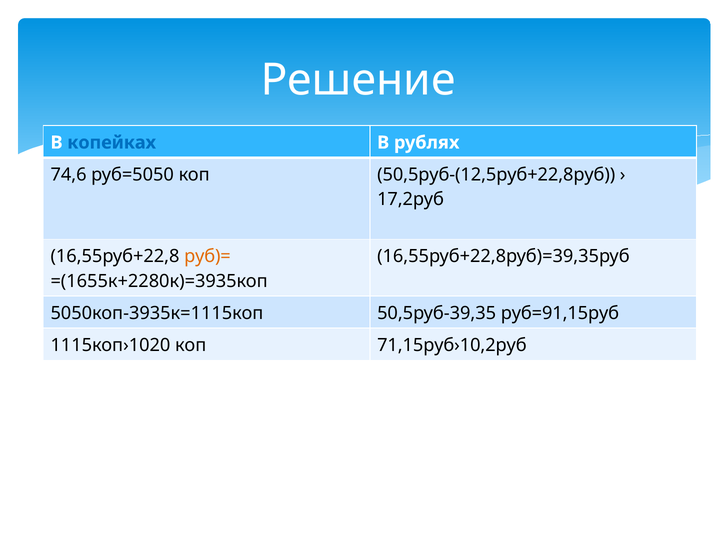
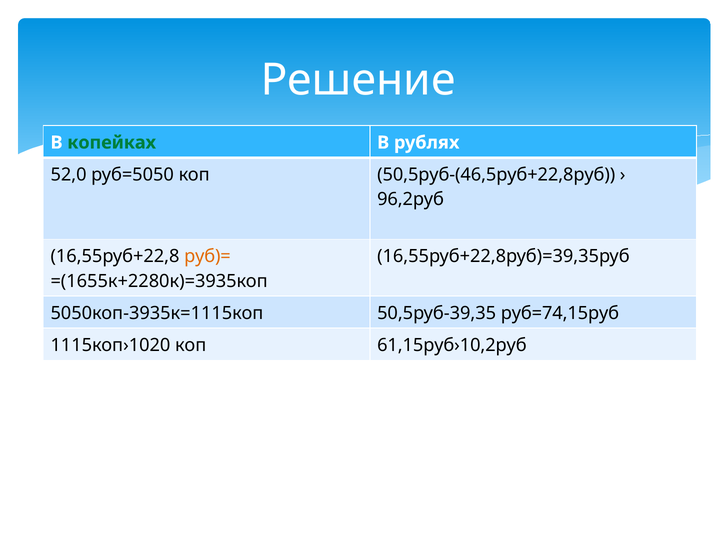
копейках colour: blue -> green
74,6: 74,6 -> 52,0
50,5руб-(12,5руб+22,8руб: 50,5руб-(12,5руб+22,8руб -> 50,5руб-(46,5руб+22,8руб
17,2руб: 17,2руб -> 96,2руб
руб=91,15руб: руб=91,15руб -> руб=74,15руб
71,15руб›10,2руб: 71,15руб›10,2руб -> 61,15руб›10,2руб
